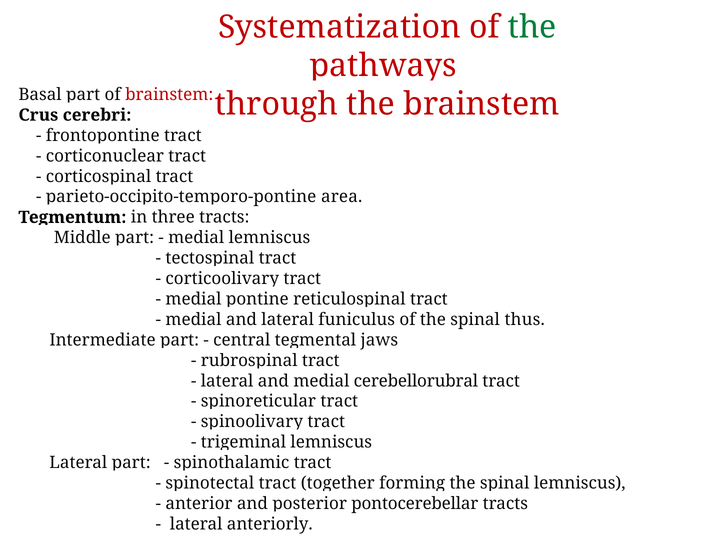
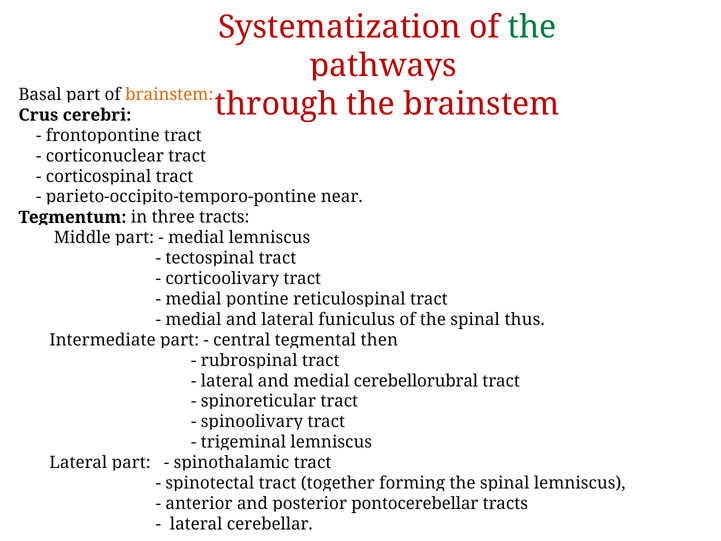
brainstem at (169, 95) colour: red -> orange
area: area -> near
jaws: jaws -> then
anteriorly: anteriorly -> cerebellar
